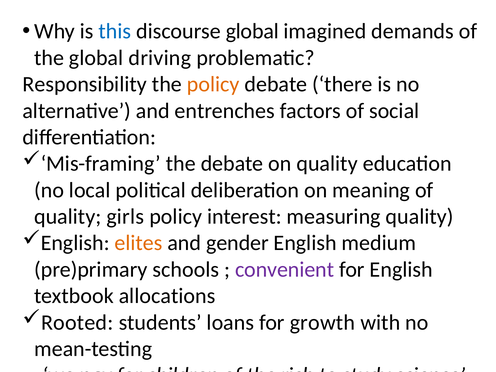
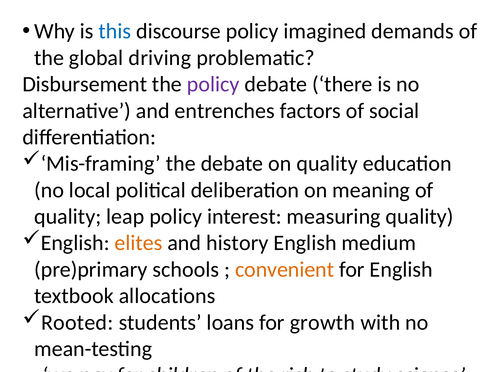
discourse global: global -> policy
Responsibility: Responsibility -> Disbursement
policy at (213, 84) colour: orange -> purple
girls: girls -> leap
gender: gender -> history
convenient colour: purple -> orange
